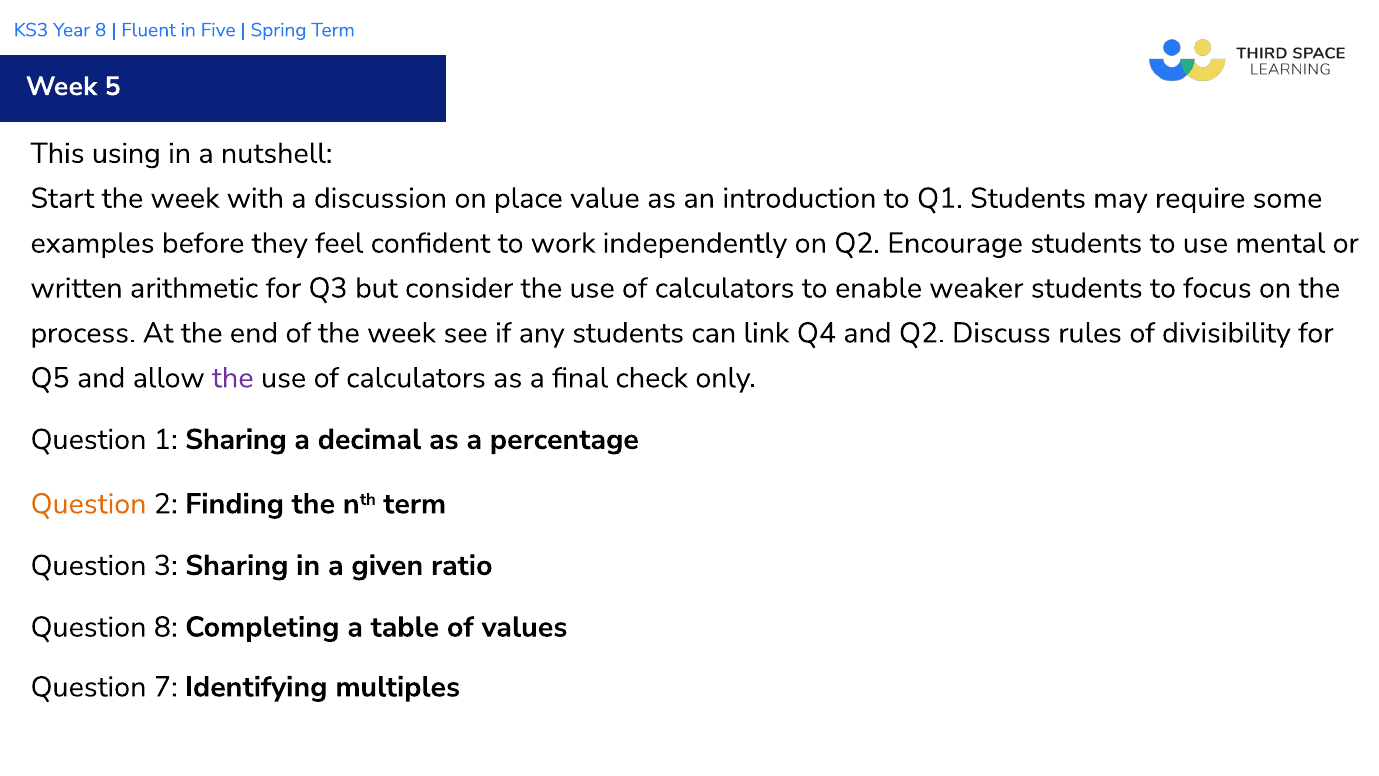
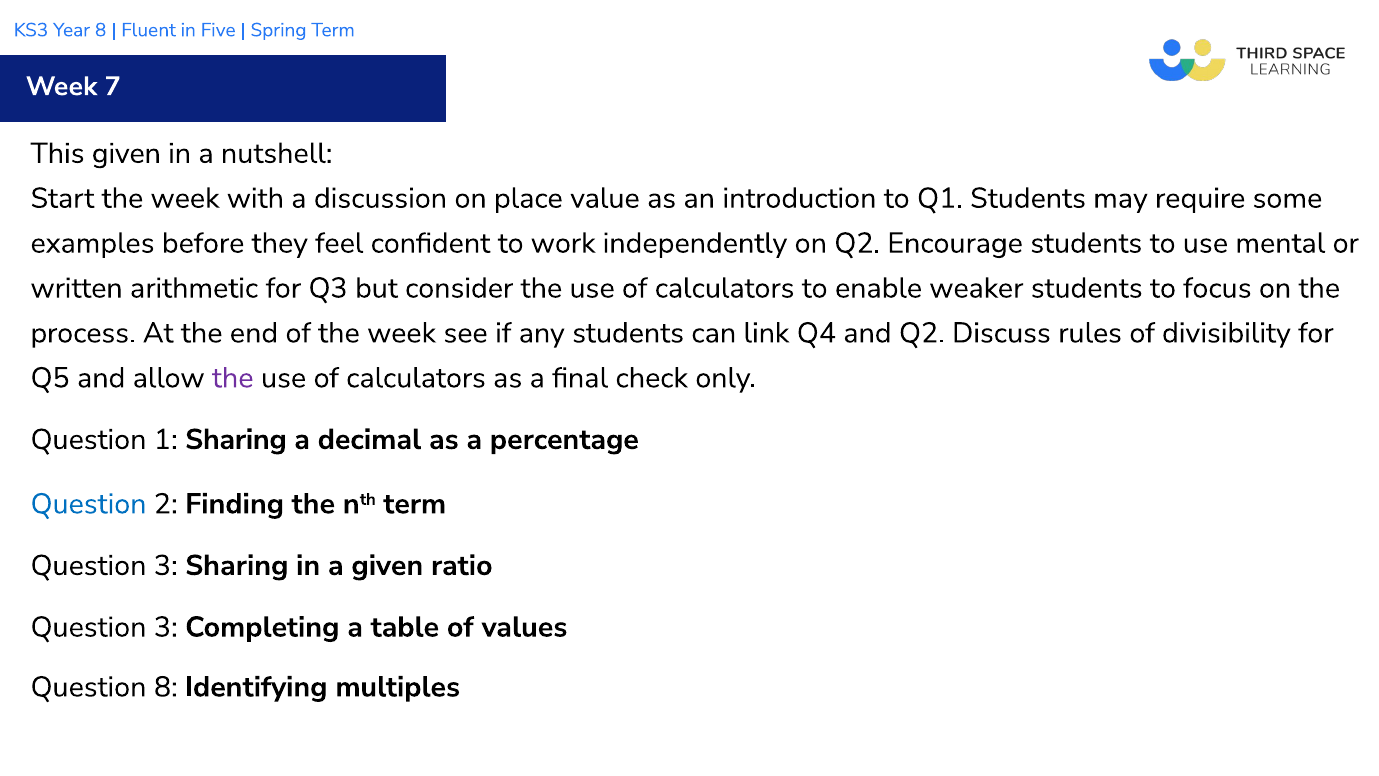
5: 5 -> 7
This using: using -> given
Question at (89, 504) colour: orange -> blue
8 at (166, 627): 8 -> 3
Question 7: 7 -> 8
